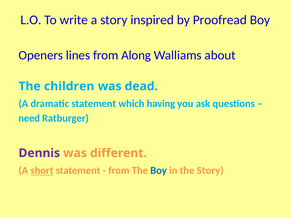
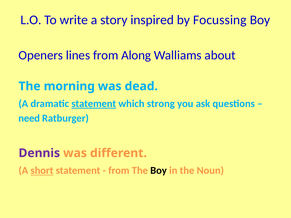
Proofread: Proofread -> Focussing
children: children -> morning
statement at (94, 104) underline: none -> present
having: having -> strong
Boy at (159, 171) colour: blue -> black
the Story: Story -> Noun
